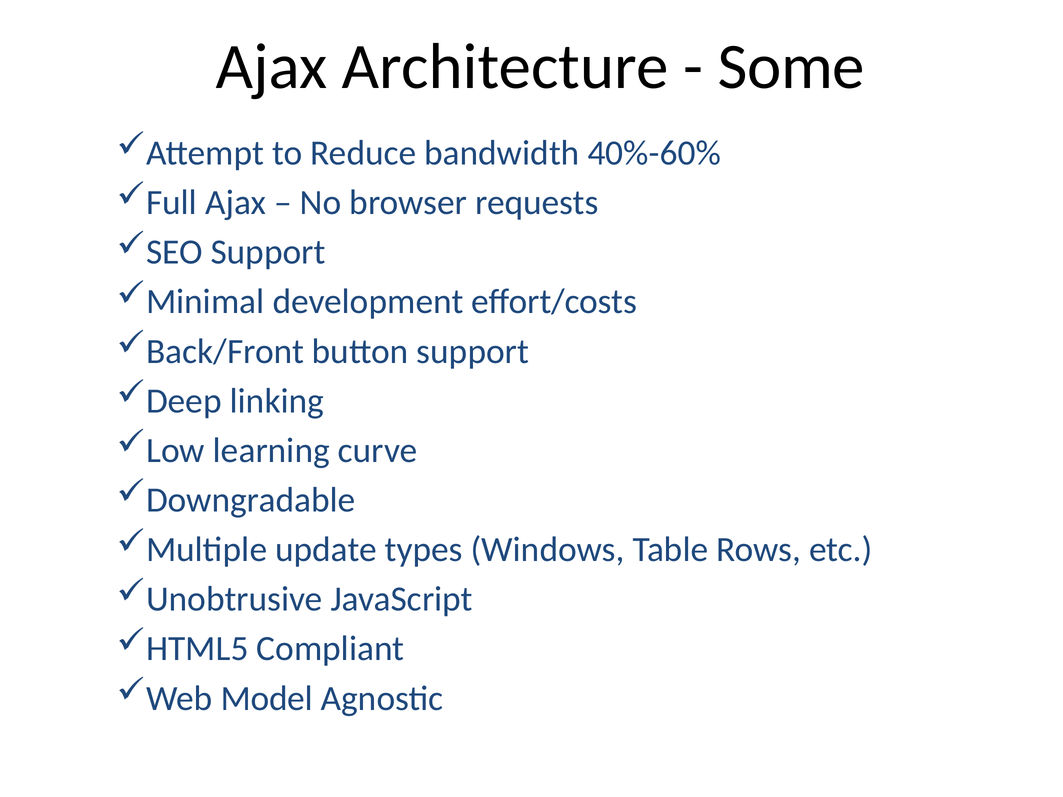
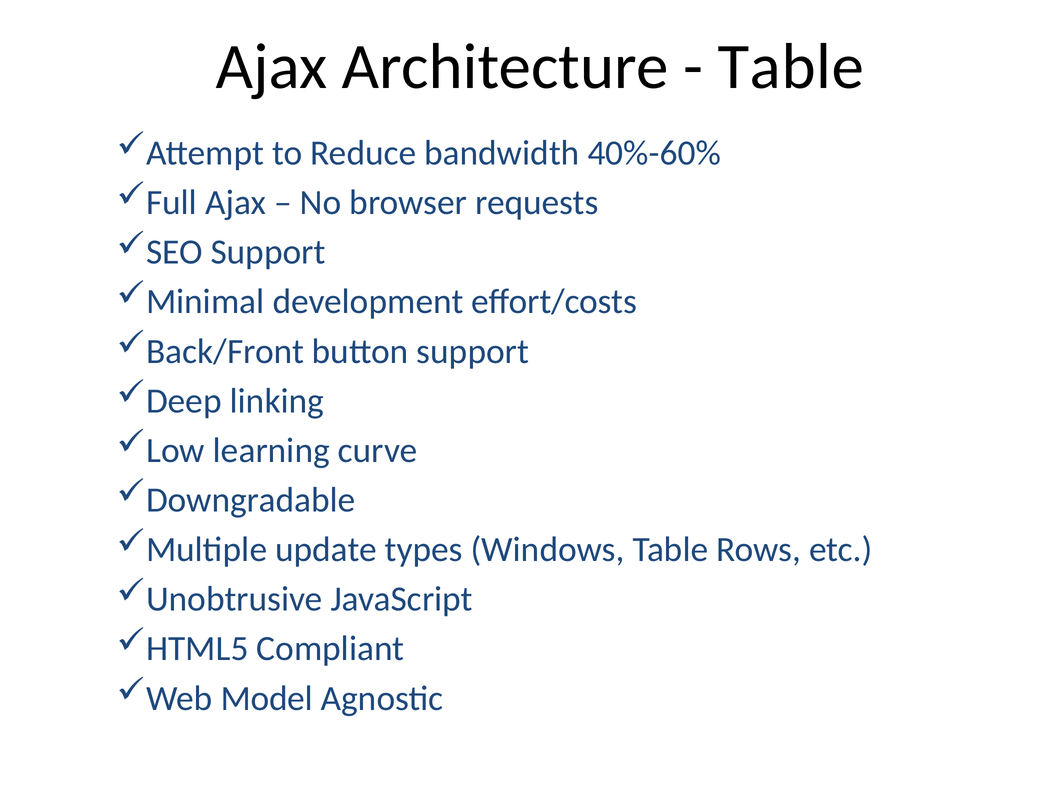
Some at (791, 67): Some -> Table
